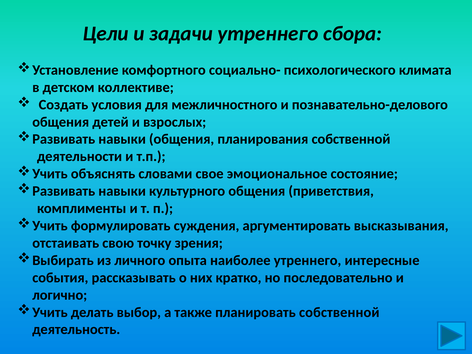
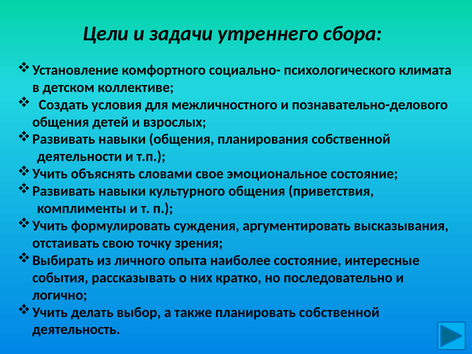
наиболее утреннего: утреннего -> состояние
